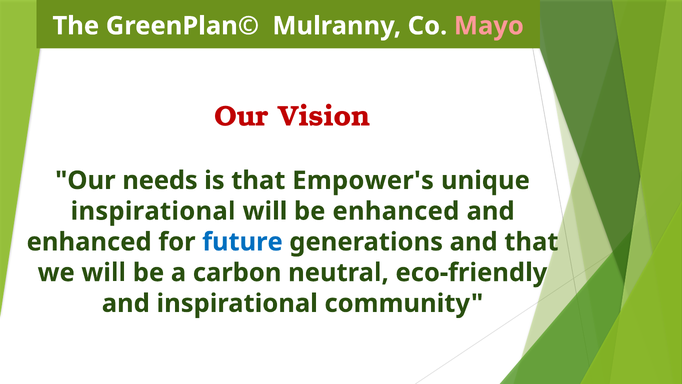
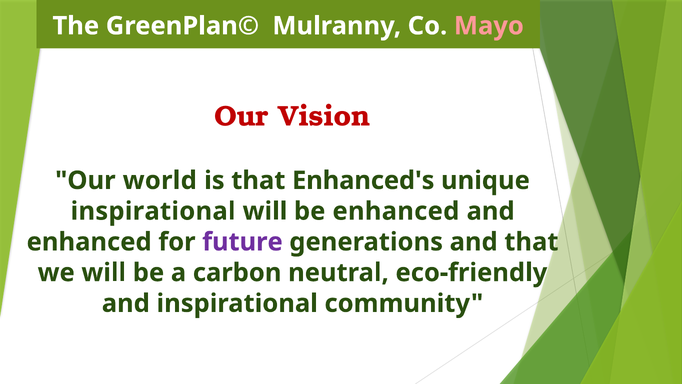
needs: needs -> world
Empower's: Empower's -> Enhanced's
future colour: blue -> purple
